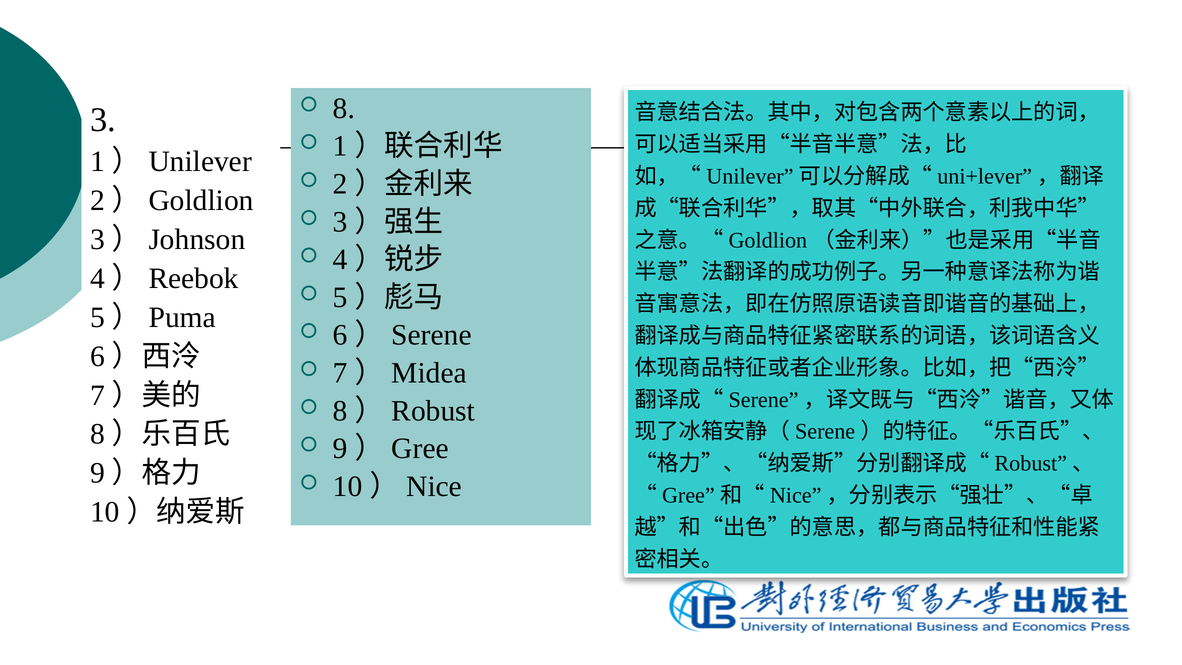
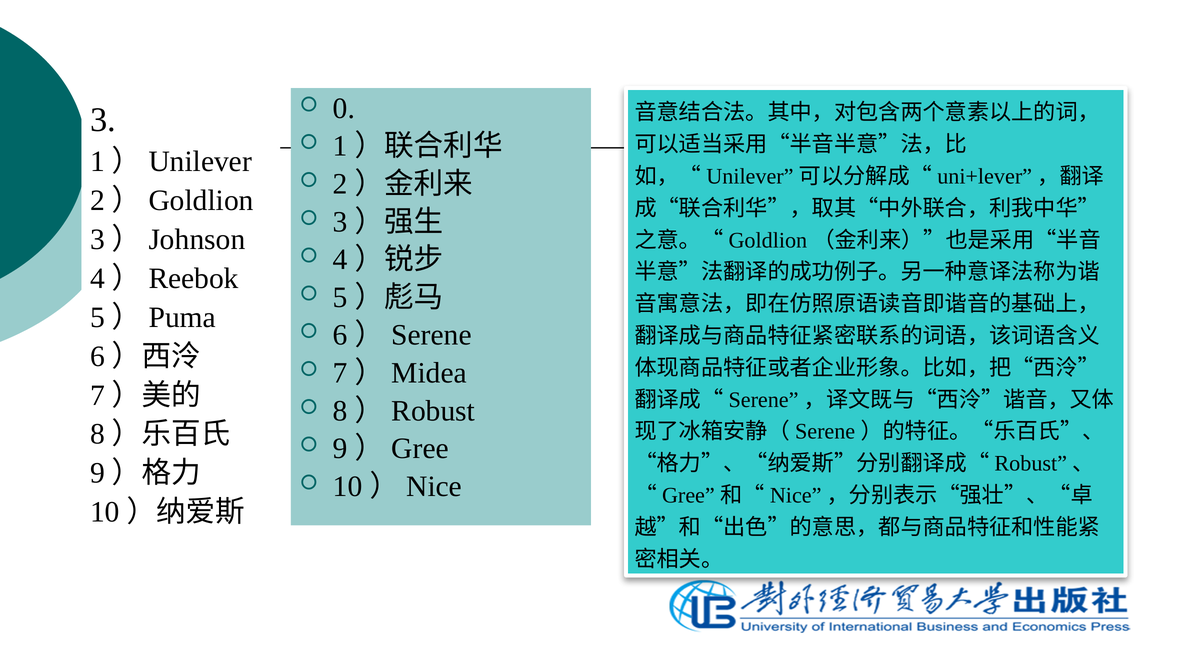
8: 8 -> 0
